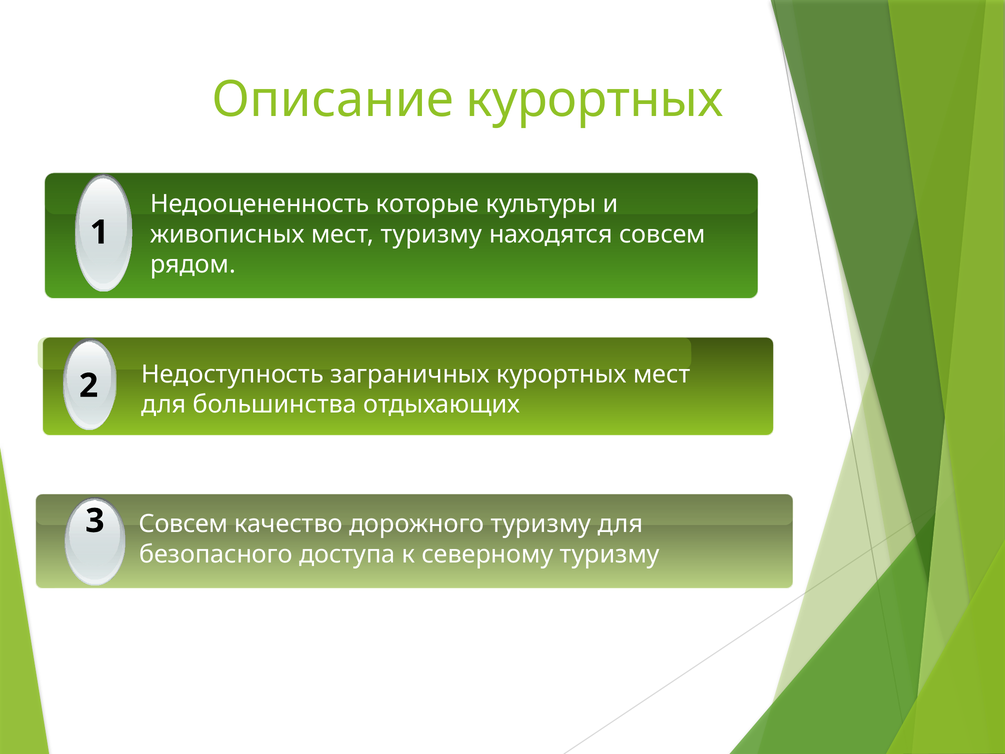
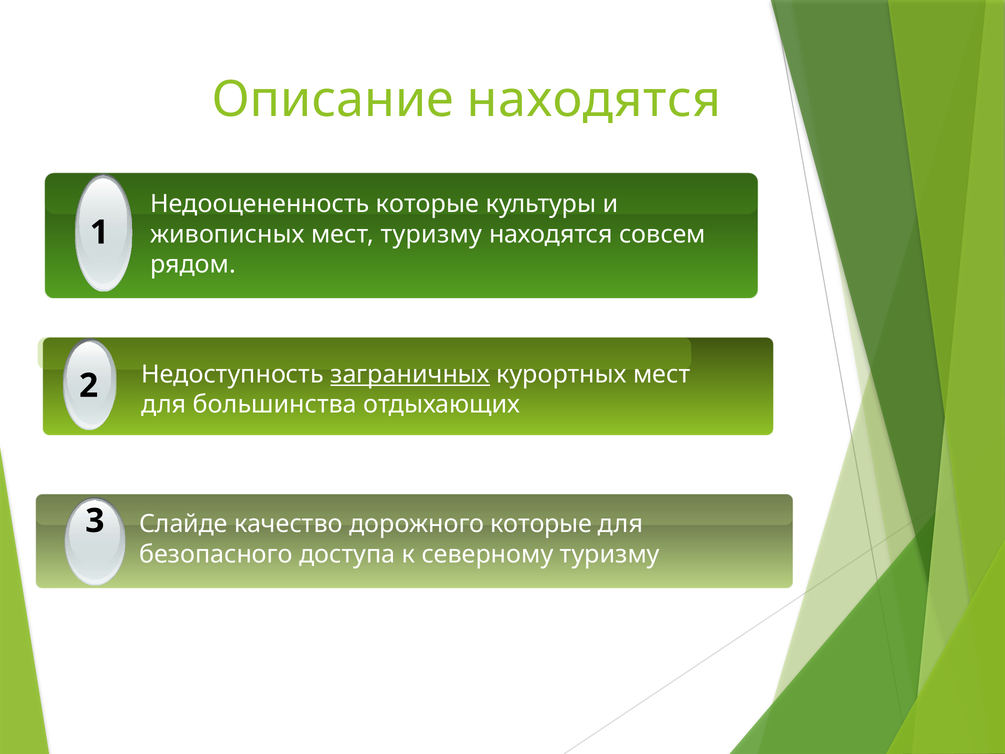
Описание курортных: курортных -> находятся
заграничных underline: none -> present
3 Совсем: Совсем -> Слайде
дорожного туризму: туризму -> которые
